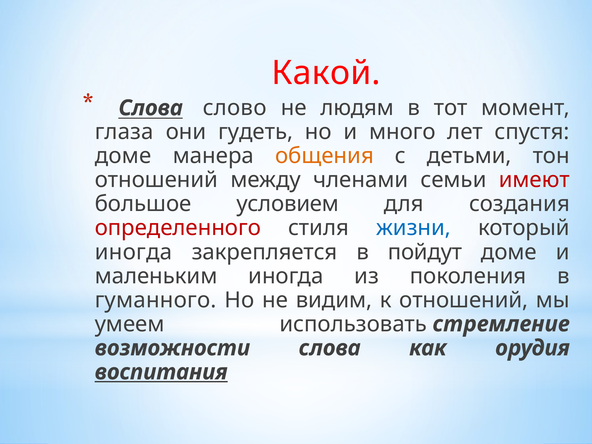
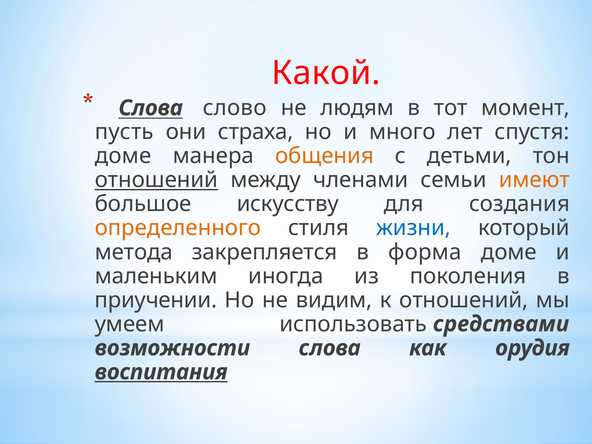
глаза: глаза -> пусть
гудеть: гудеть -> страха
отношений at (156, 180) underline: none -> present
имеют colour: red -> orange
условием: условием -> искусству
определенного colour: red -> orange
иногда at (134, 252): иногда -> метода
пойдут: пойдут -> форма
гуманного: гуманного -> приучении
стремление: стремление -> средствами
